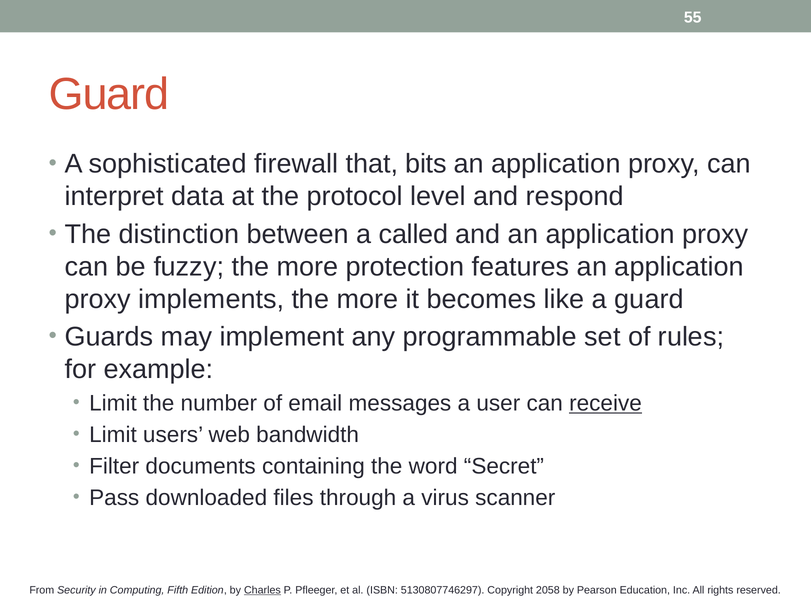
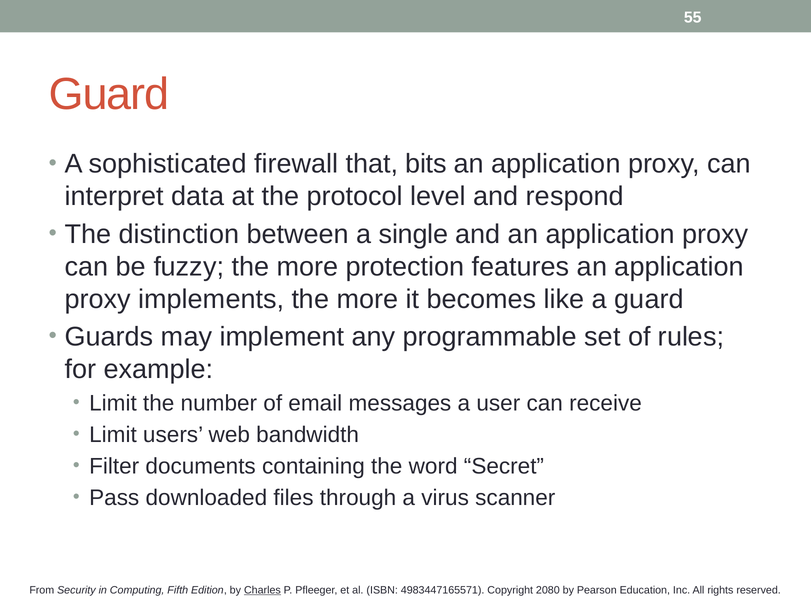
called: called -> single
receive underline: present -> none
5130807746297: 5130807746297 -> 4983447165571
2058: 2058 -> 2080
